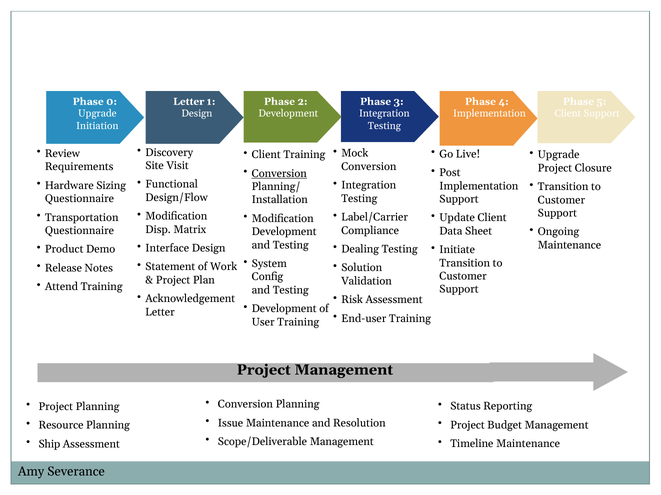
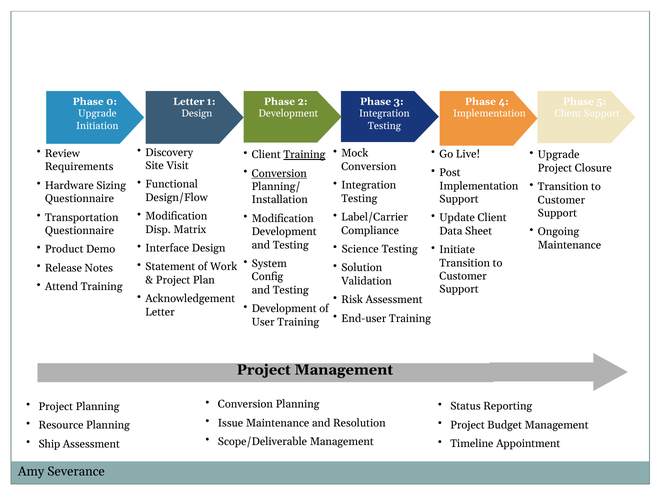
Training at (304, 155) underline: none -> present
Dealing: Dealing -> Science
Timeline Maintenance: Maintenance -> Appointment
